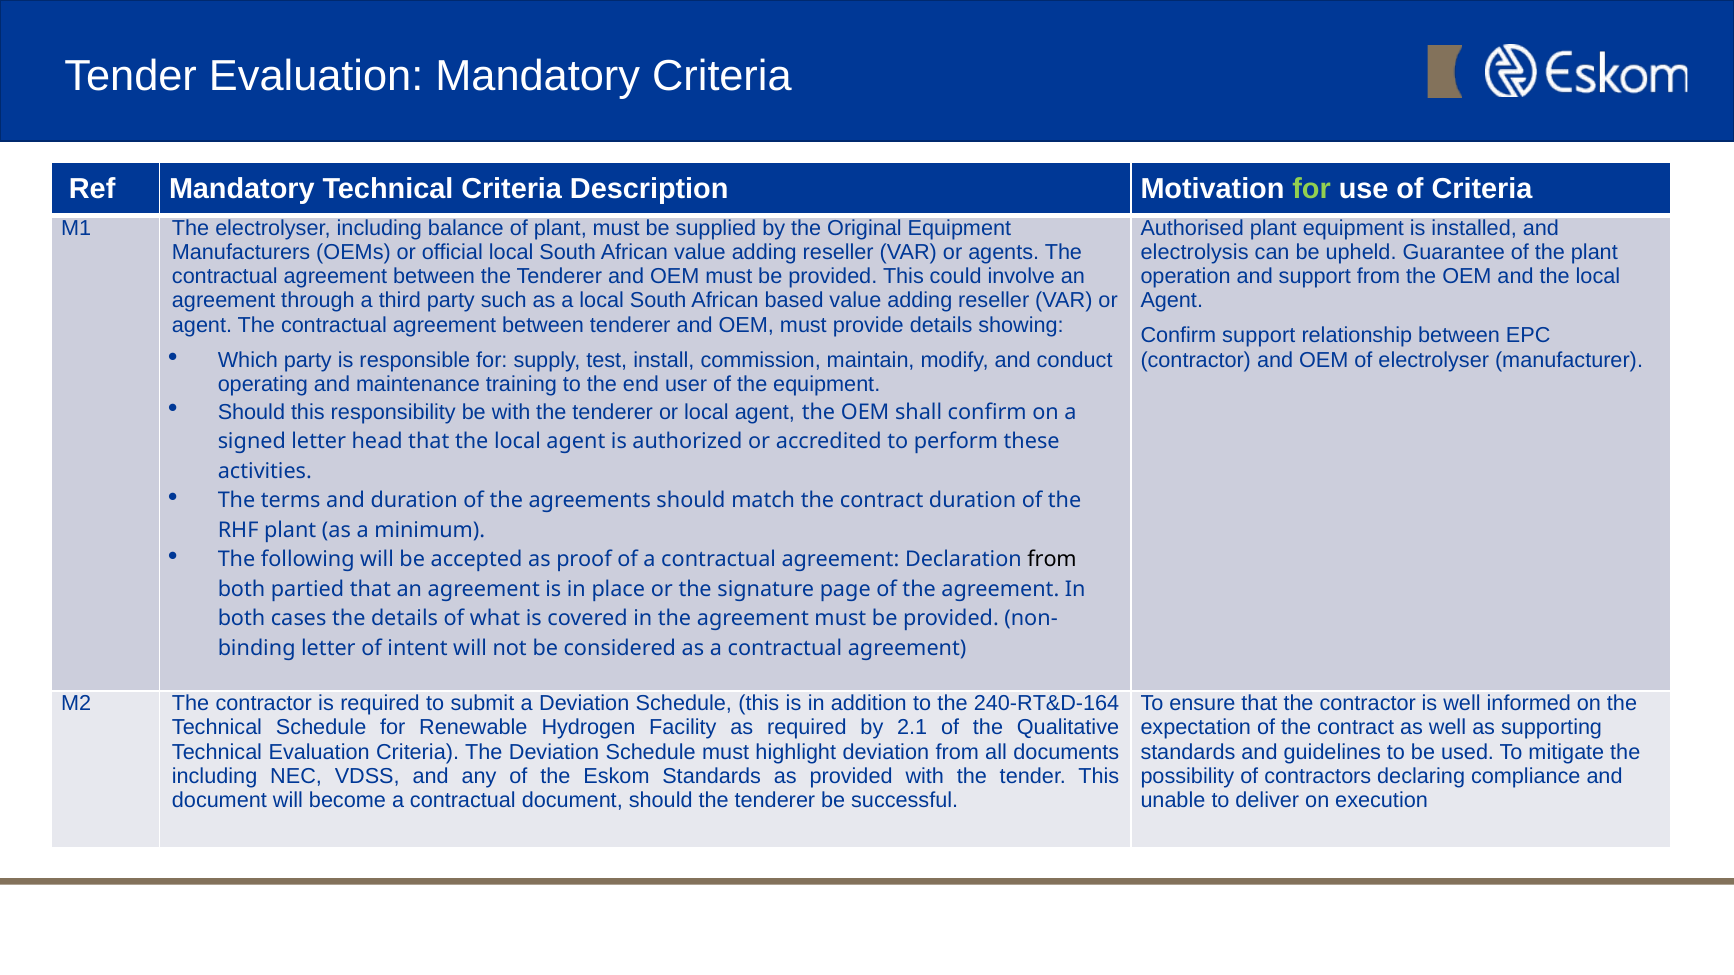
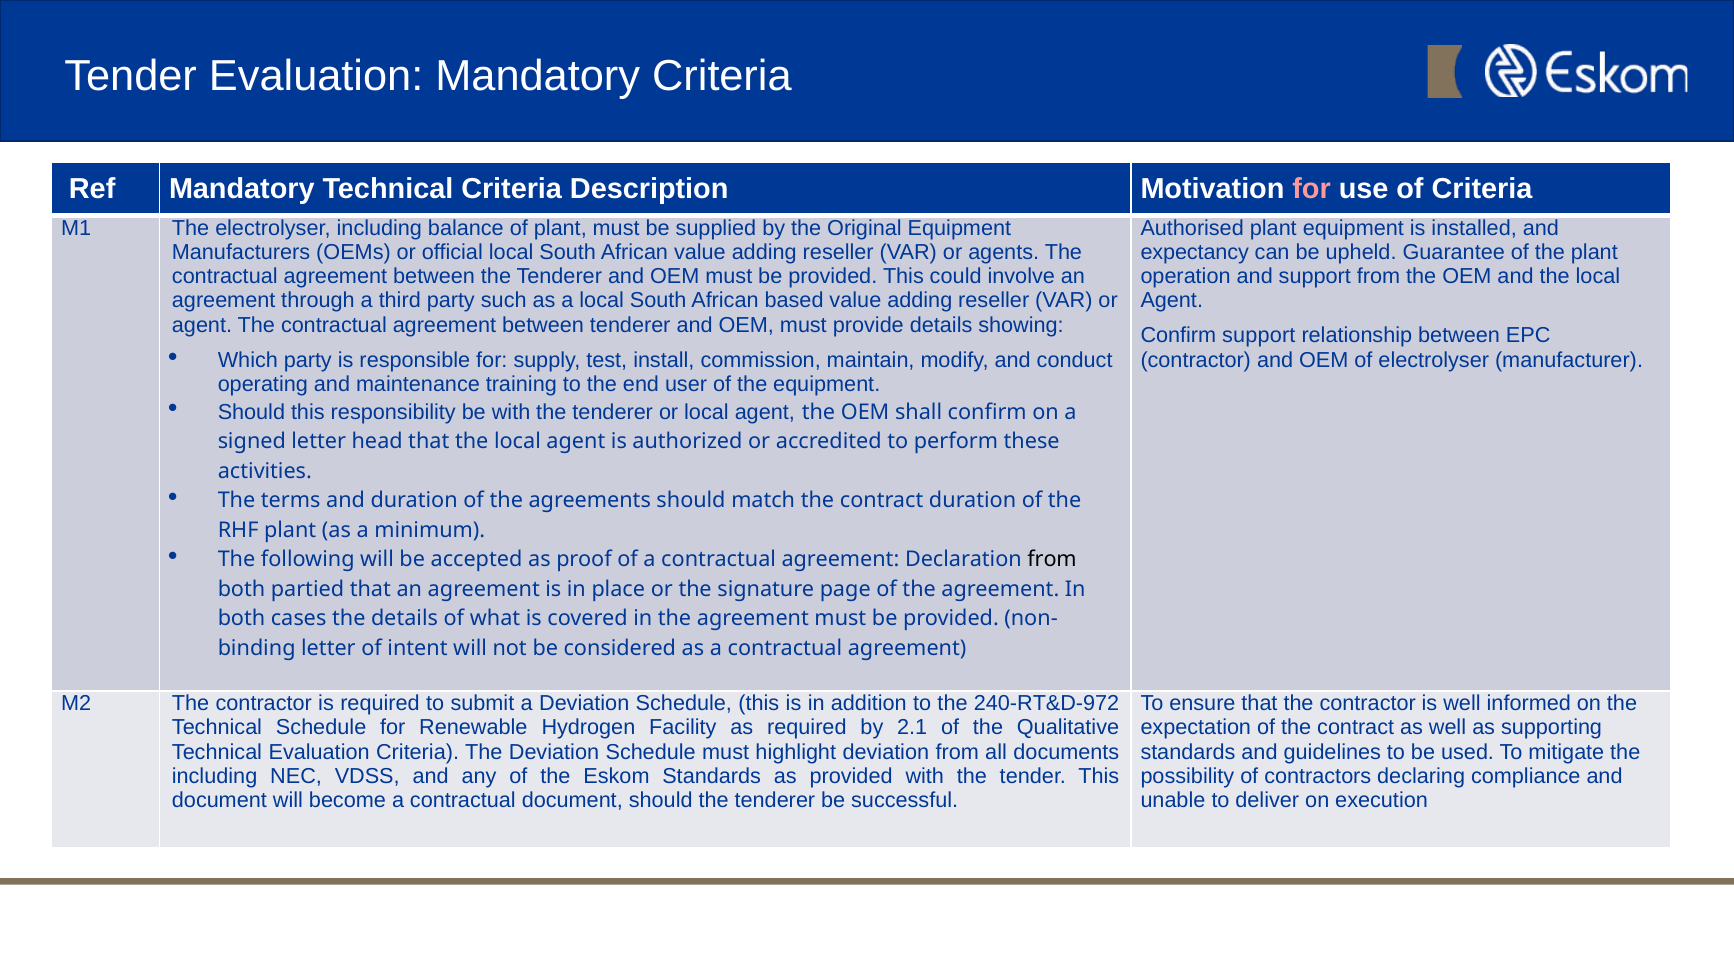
for at (1312, 189) colour: light green -> pink
electrolysis: electrolysis -> expectancy
240-RT&D-164: 240-RT&D-164 -> 240-RT&D-972
